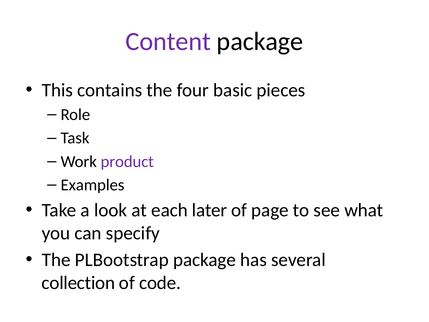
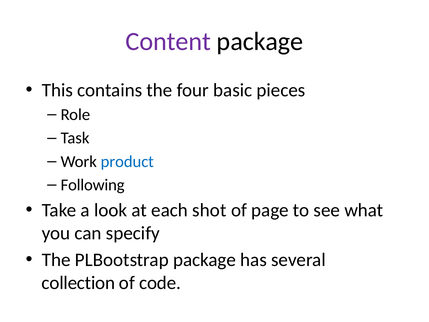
product colour: purple -> blue
Examples: Examples -> Following
later: later -> shot
